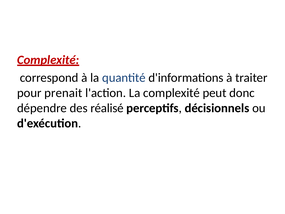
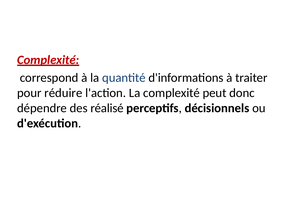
prenait: prenait -> réduire
